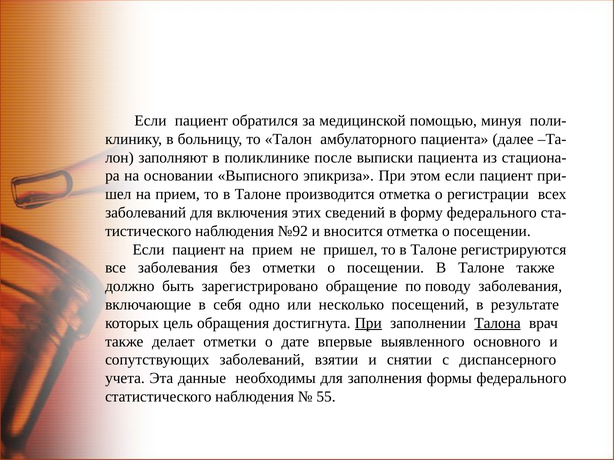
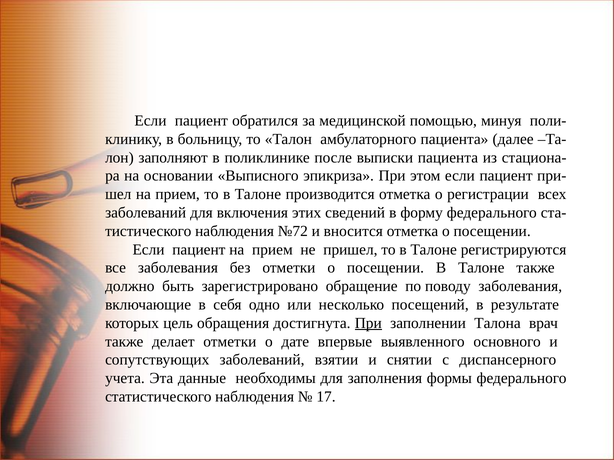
№92: №92 -> №72
Талона underline: present -> none
55: 55 -> 17
